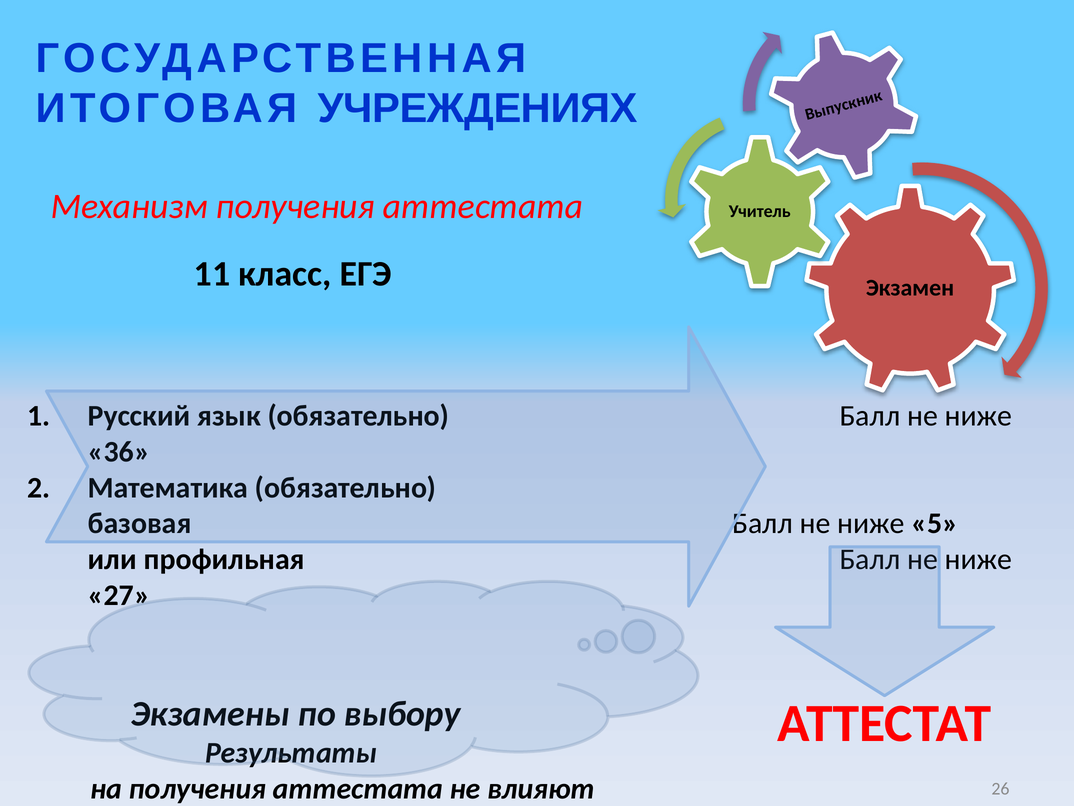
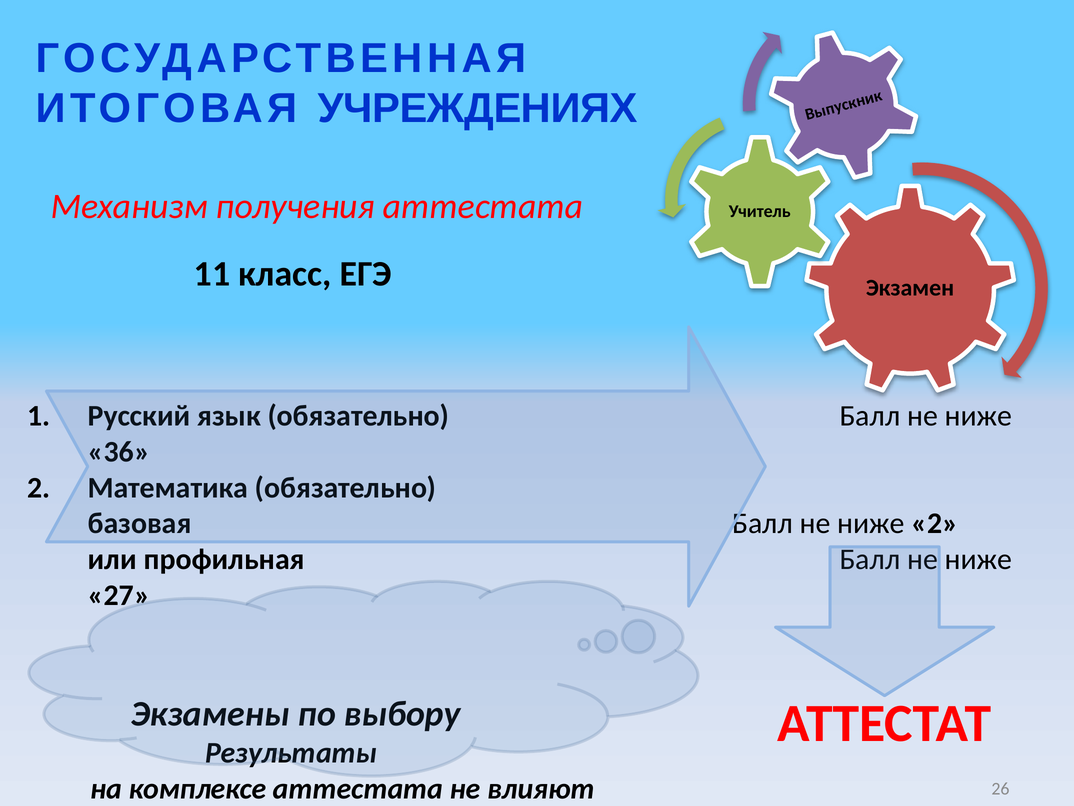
ниже 5: 5 -> 2
на получения: получения -> комплексе
